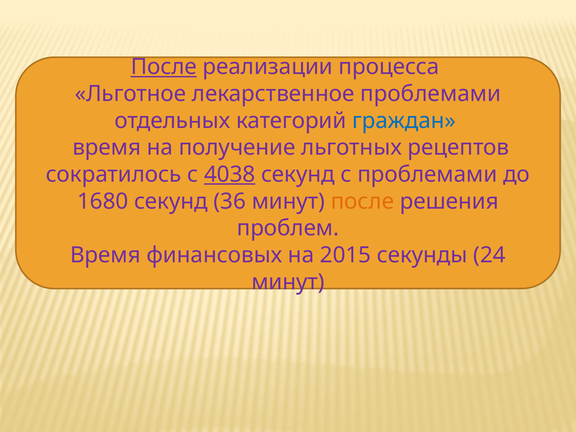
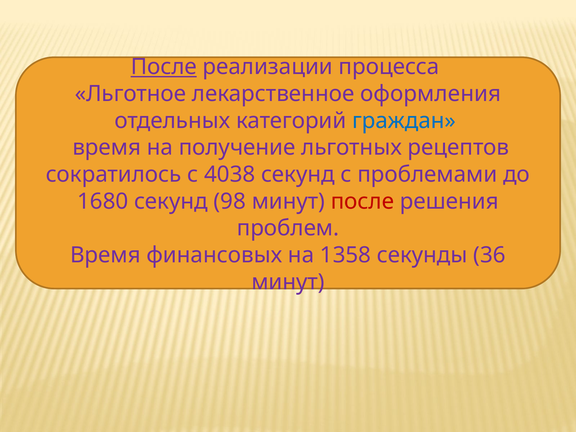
лекарственное проблемами: проблемами -> оформления
4038 underline: present -> none
36: 36 -> 98
после at (362, 201) colour: orange -> red
2015: 2015 -> 1358
24: 24 -> 36
